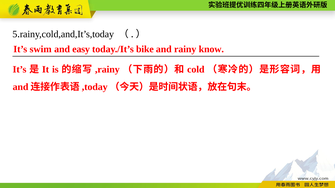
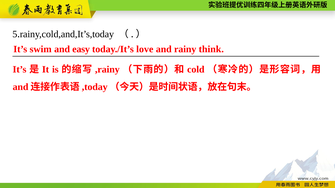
bike: bike -> love
know: know -> think
